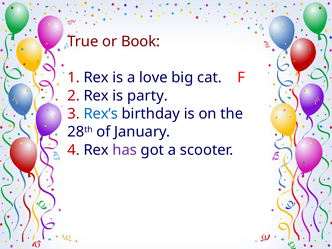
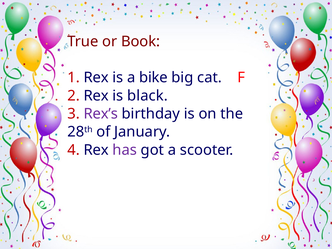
love: love -> bike
party: party -> black
Rex’s colour: blue -> purple
